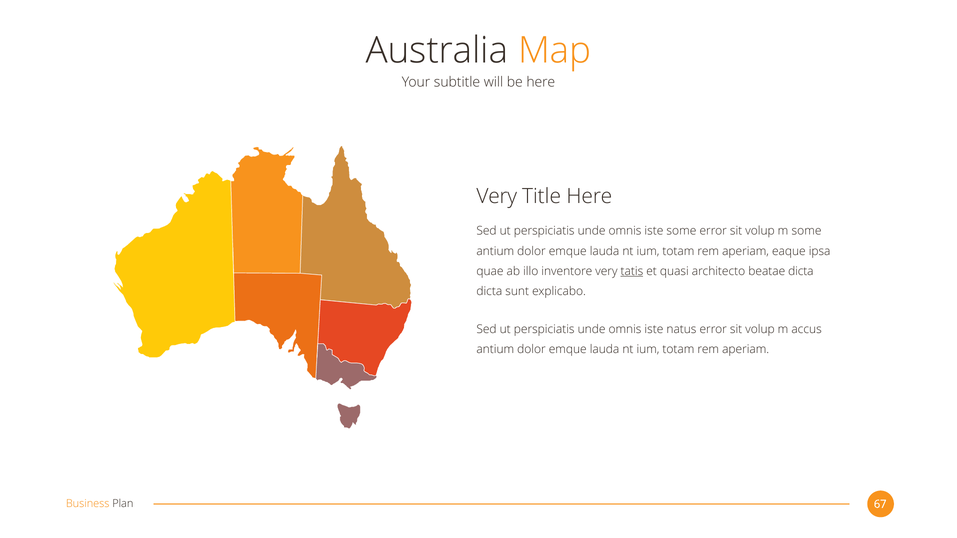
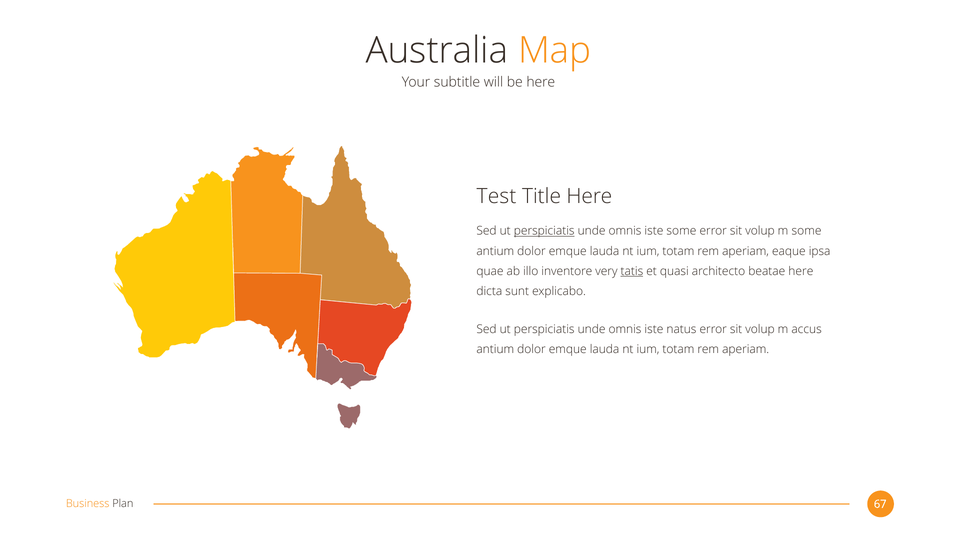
Very at (497, 196): Very -> Test
perspiciatis at (544, 231) underline: none -> present
beatae dicta: dicta -> here
